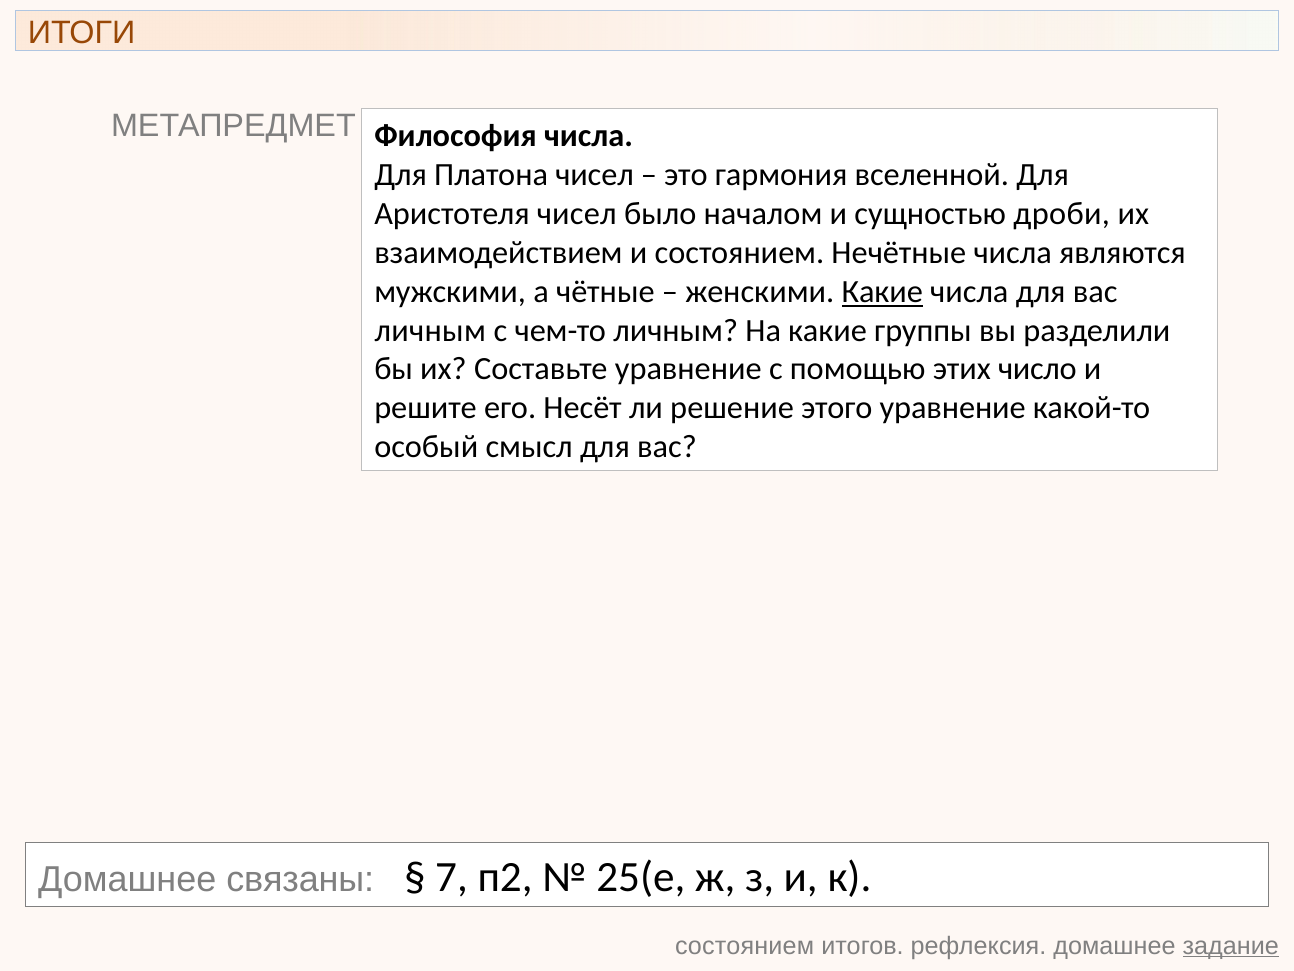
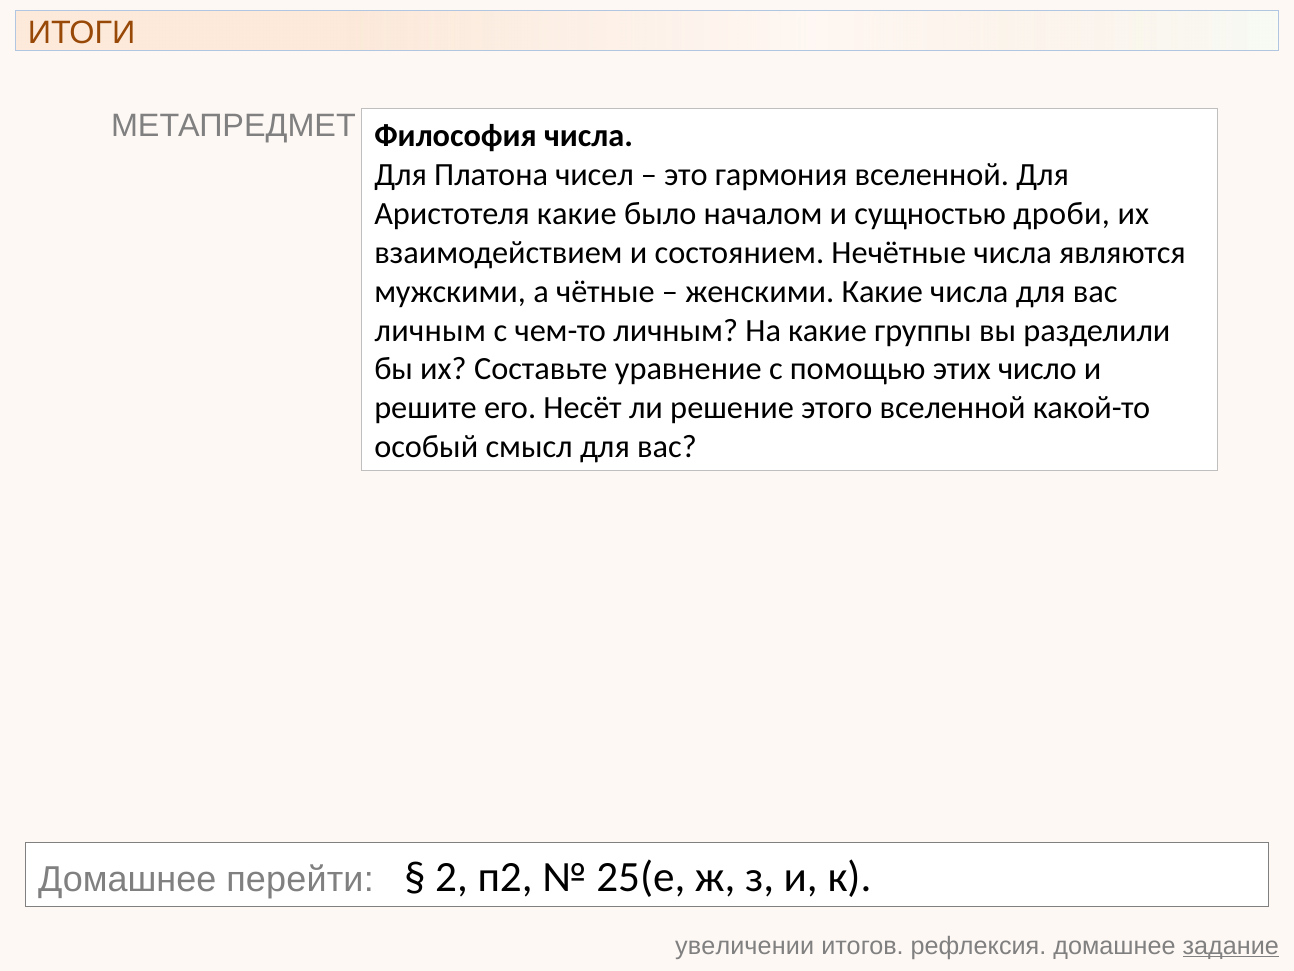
Аристотеля чисел: чисел -> какие
Какие at (882, 291) underline: present -> none
этого уравнение: уравнение -> вселенной
связаны: связаны -> перейти
7: 7 -> 2
состоянием at (745, 945): состоянием -> увеличении
